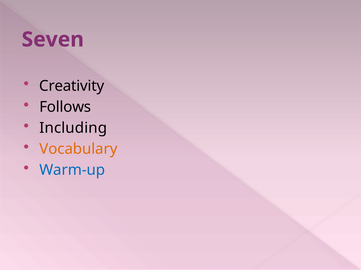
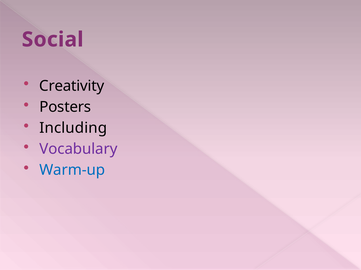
Seven: Seven -> Social
Follows: Follows -> Posters
Vocabulary colour: orange -> purple
